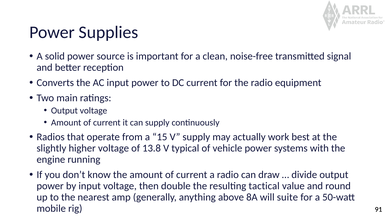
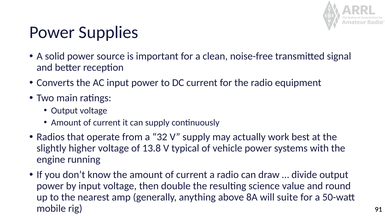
15: 15 -> 32
tactical: tactical -> science
